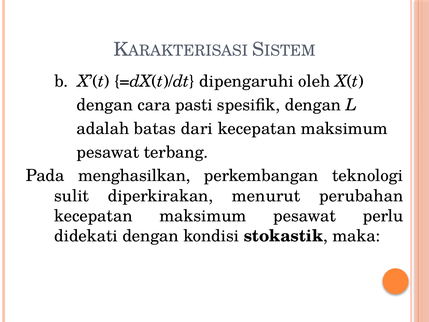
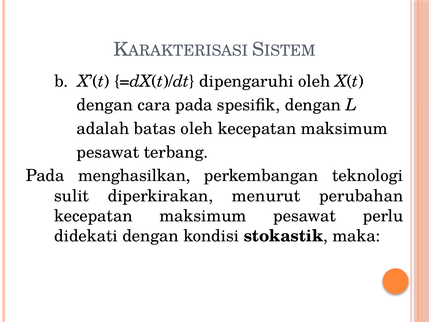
cara pasti: pasti -> pada
batas dari: dari -> oleh
